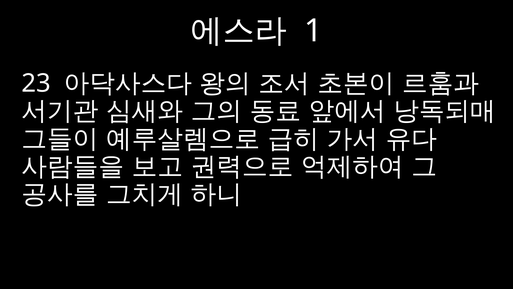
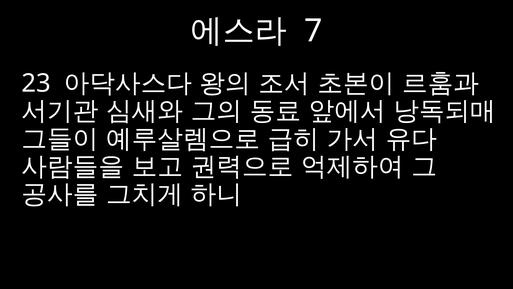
1: 1 -> 7
